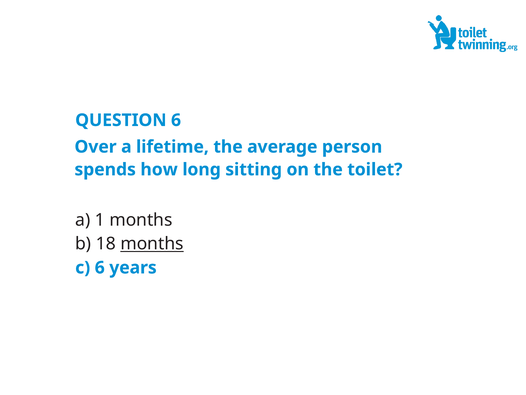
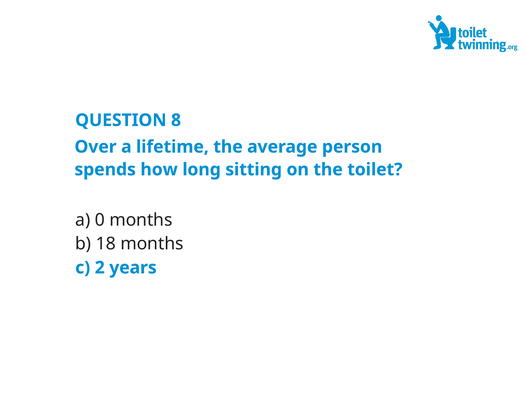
QUESTION 6: 6 -> 8
1: 1 -> 0
months at (152, 244) underline: present -> none
6 at (100, 267): 6 -> 2
